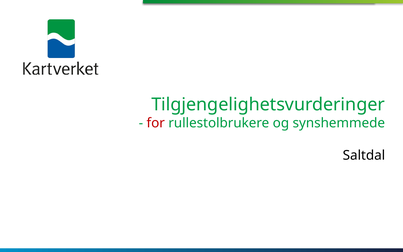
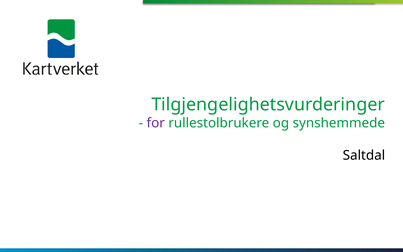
for colour: red -> purple
